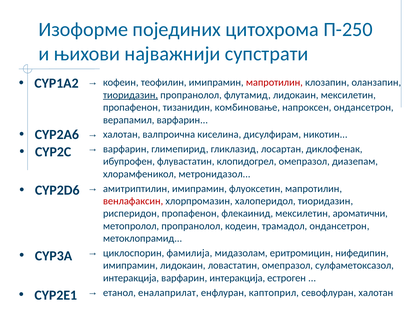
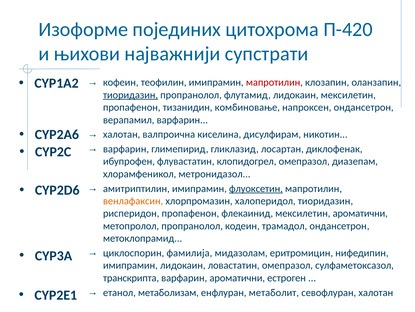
П-250: П-250 -> П-420
флуоксетин underline: none -> present
венлафаксин colour: red -> orange
интеракција at (131, 277): интеракција -> транскрипта
варфарин интеракција: интеракција -> ароматични
еналаприлат: еналаприлат -> метаболизам
каптоприл: каптоприл -> метаболит
